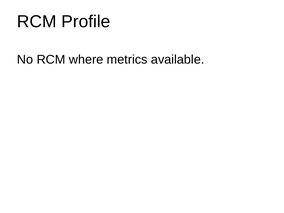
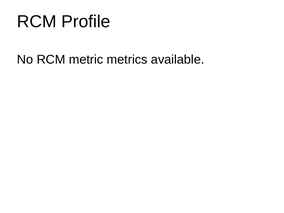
where: where -> metric
